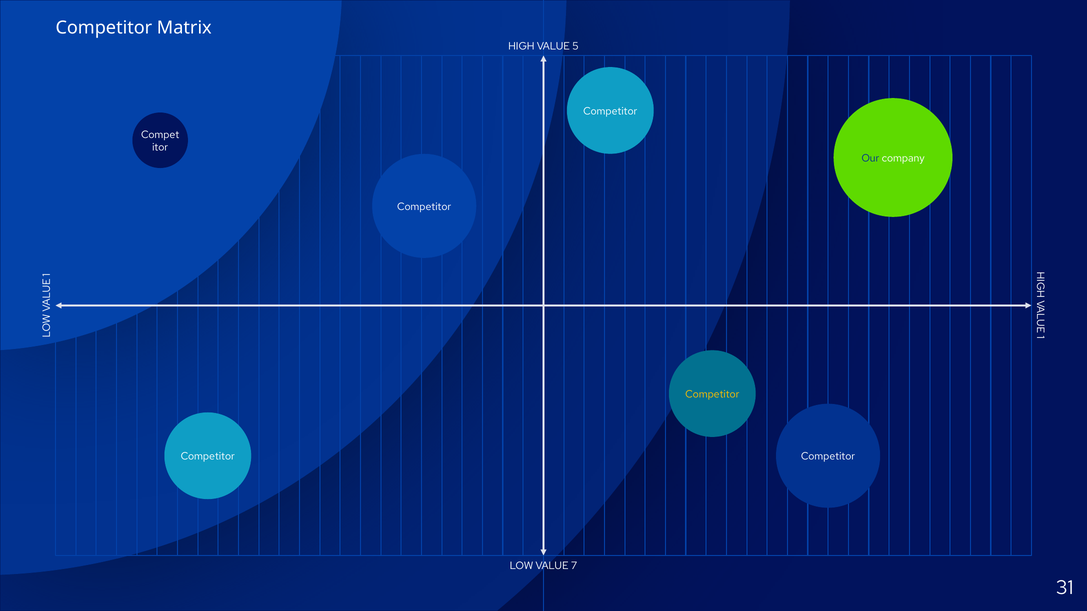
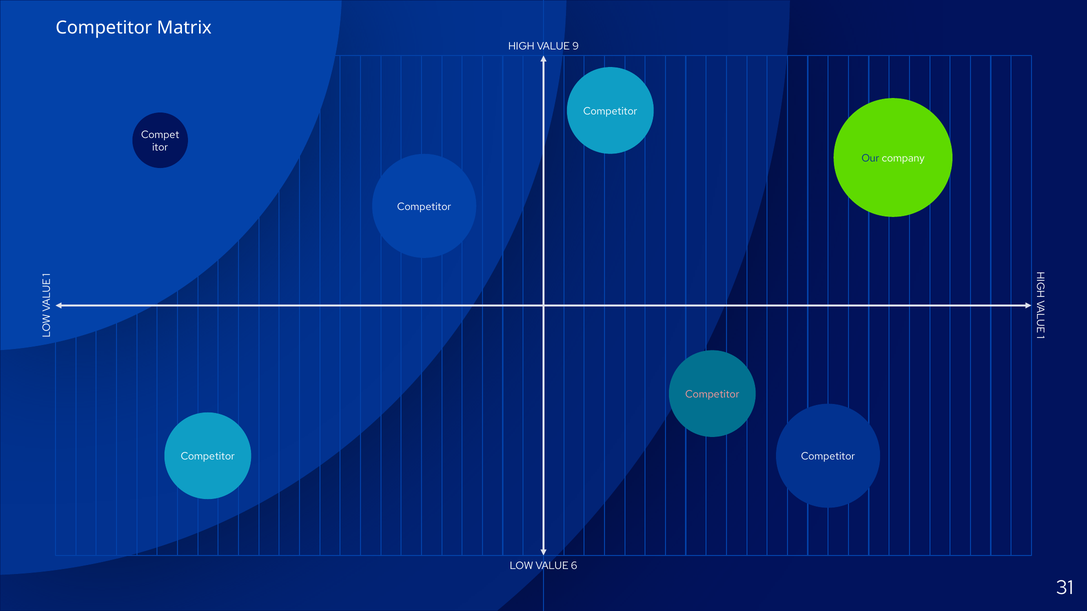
5: 5 -> 9
Competitor at (712, 395) colour: yellow -> pink
7: 7 -> 6
